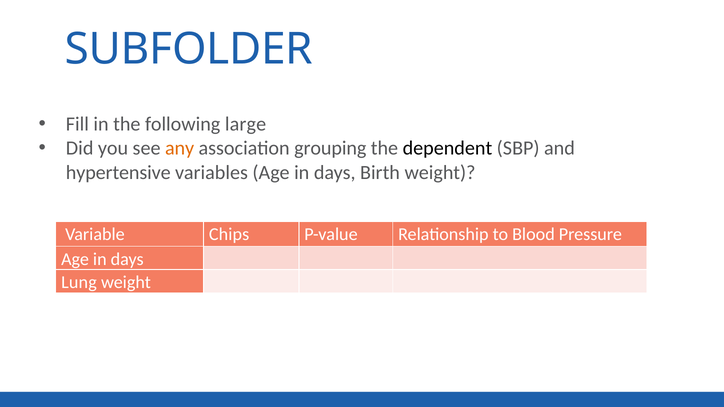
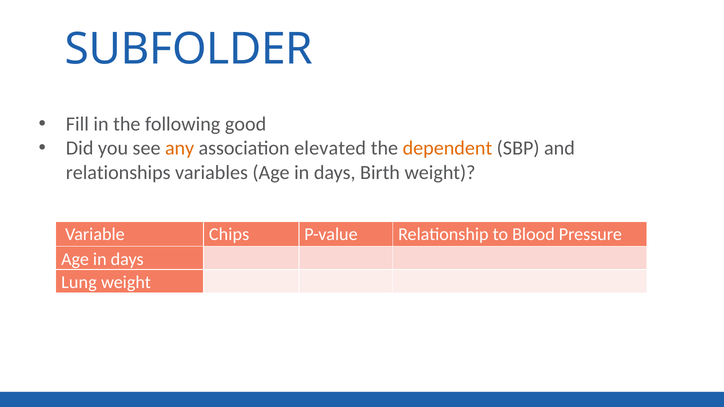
large: large -> good
grouping: grouping -> elevated
dependent colour: black -> orange
hypertensive: hypertensive -> relationships
